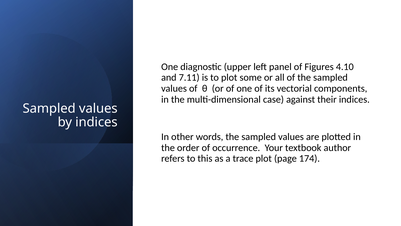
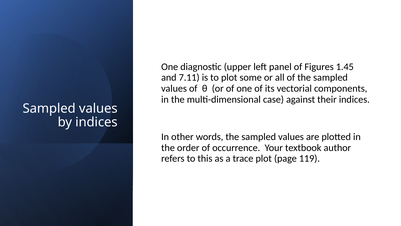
4.10: 4.10 -> 1.45
174: 174 -> 119
